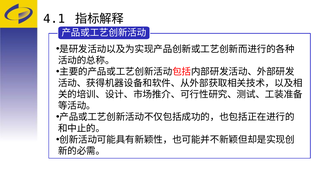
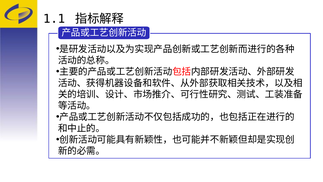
4.1: 4.1 -> 1.1
